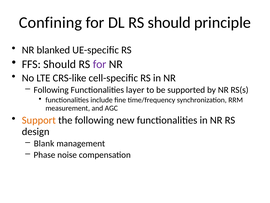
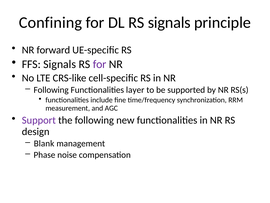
RS should: should -> signals
blanked: blanked -> forward
FFS Should: Should -> Signals
Support colour: orange -> purple
